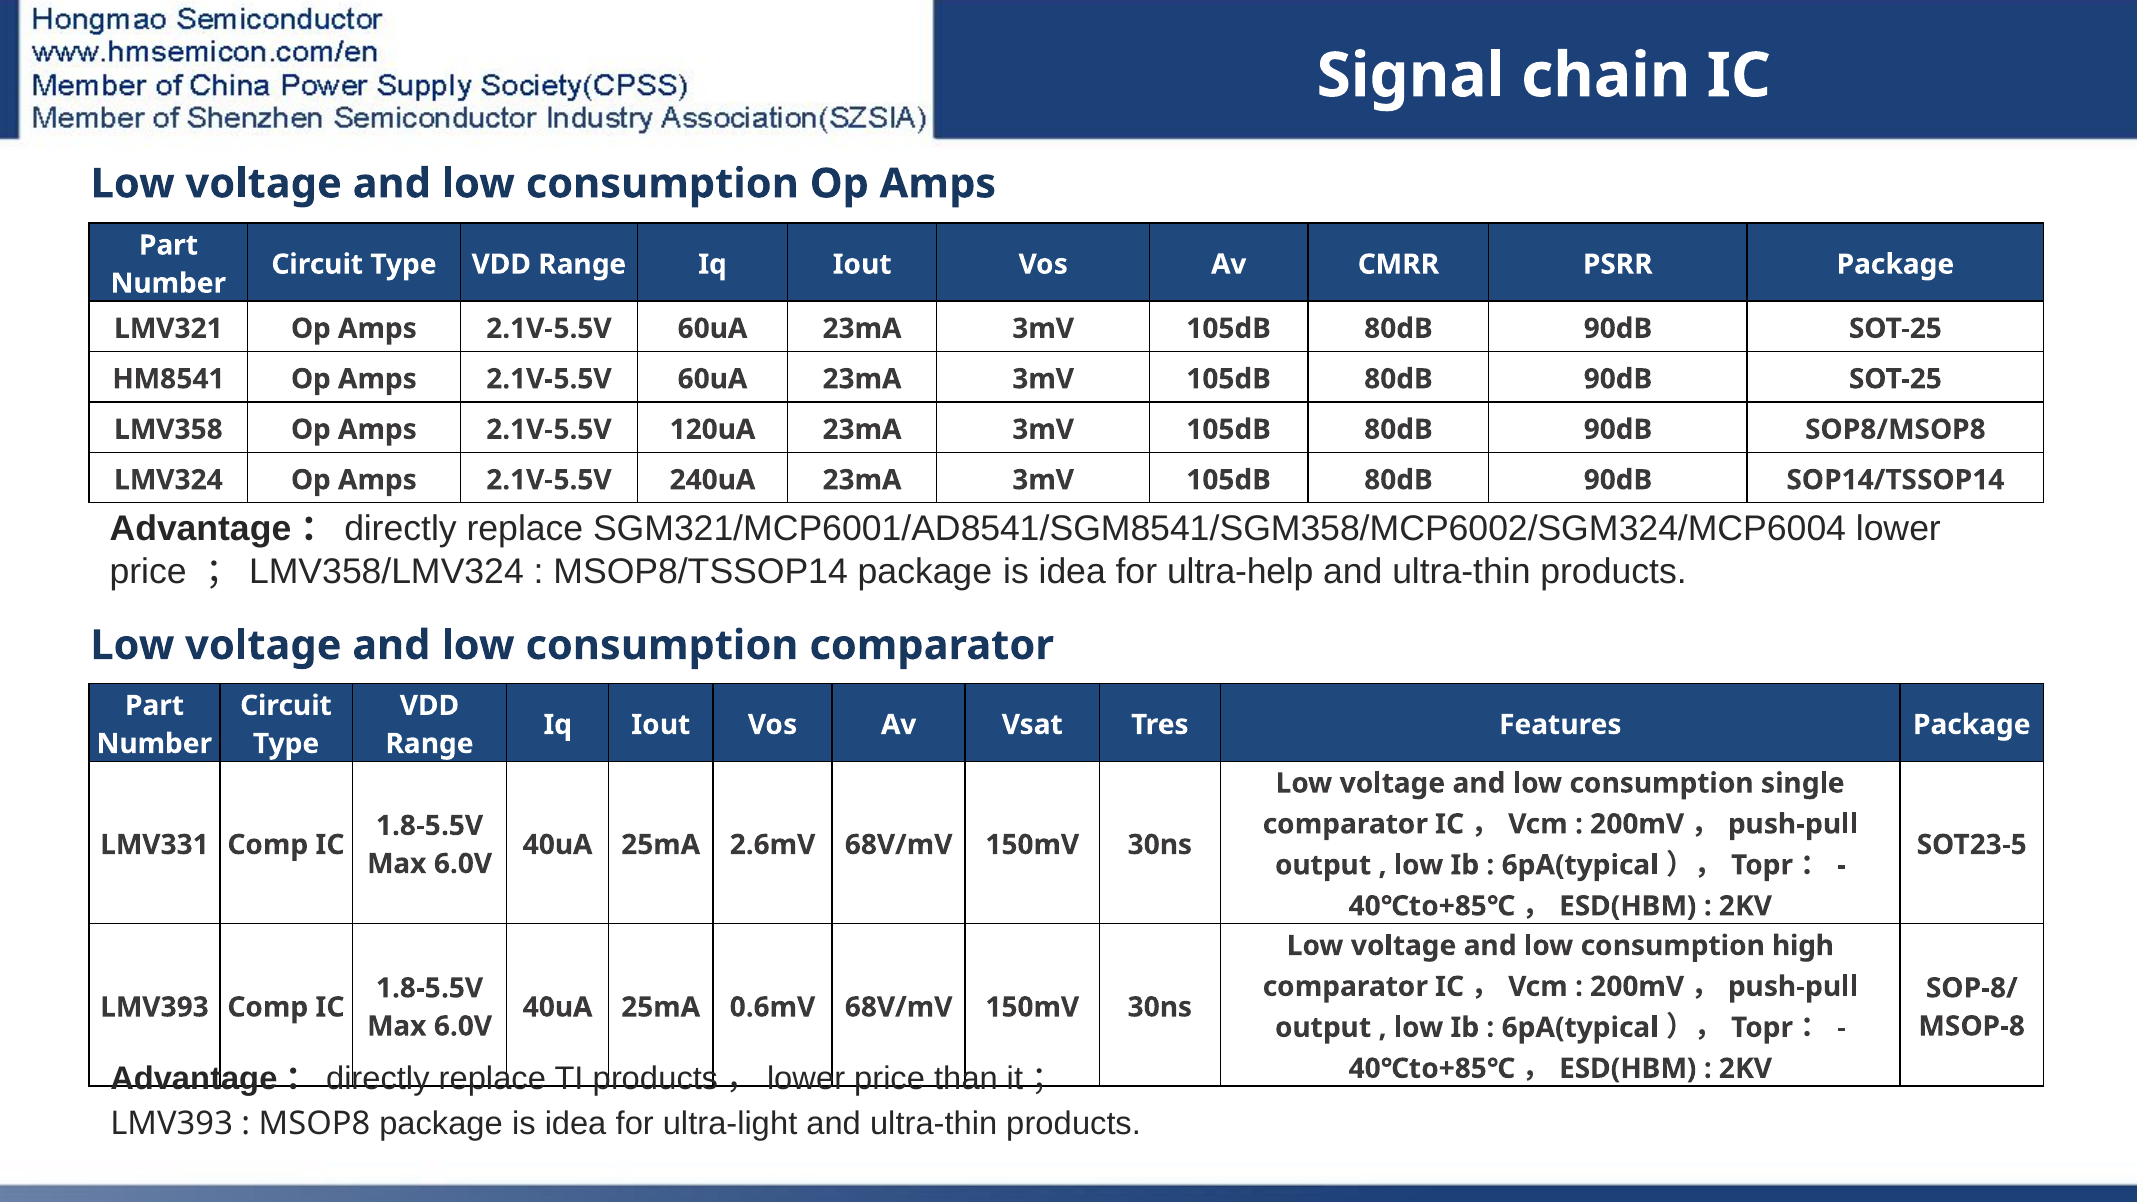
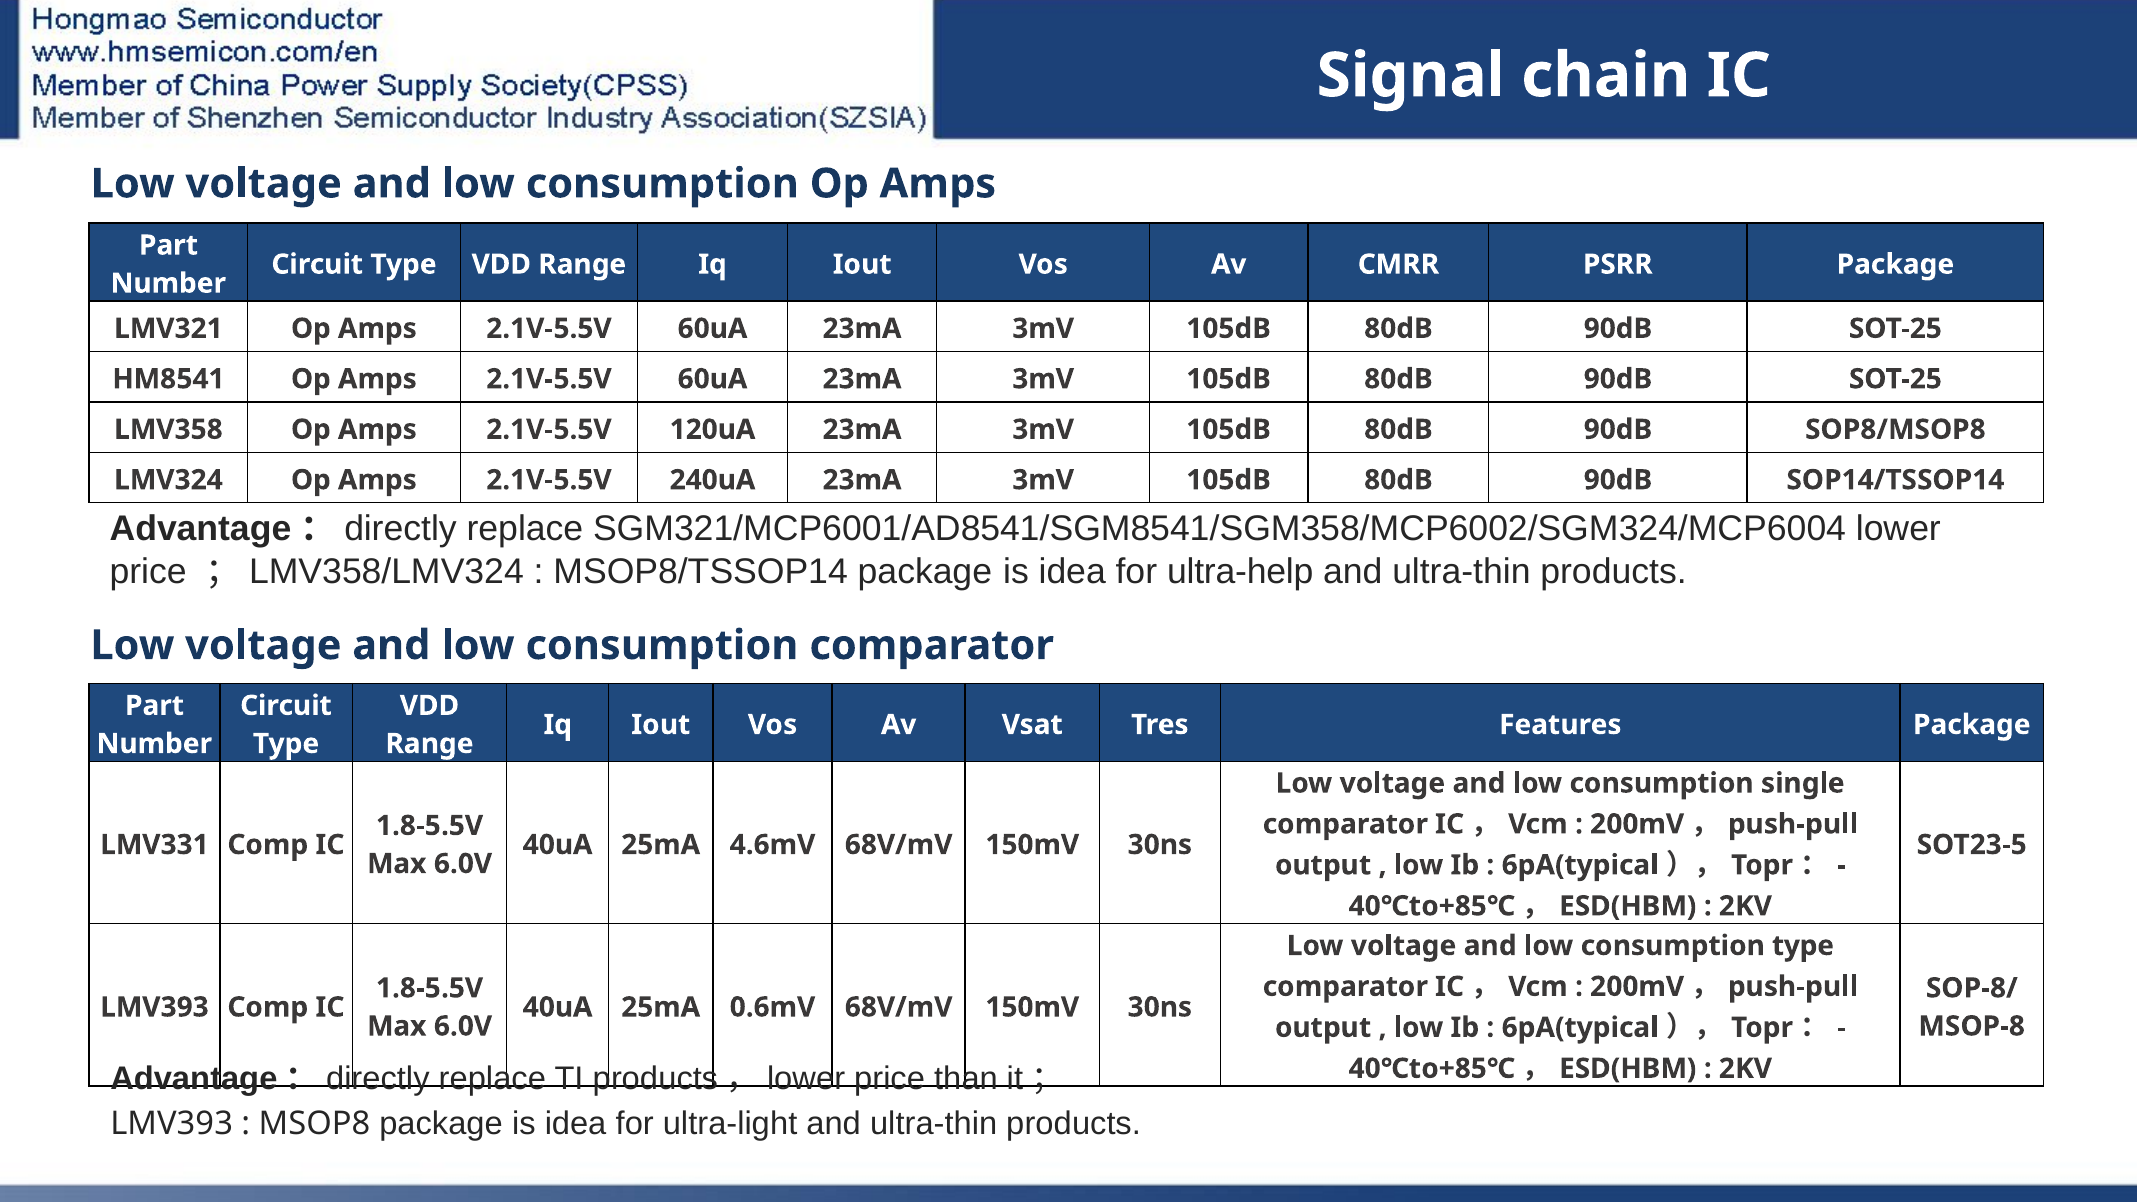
2.6mV: 2.6mV -> 4.6mV
consumption high: high -> type
